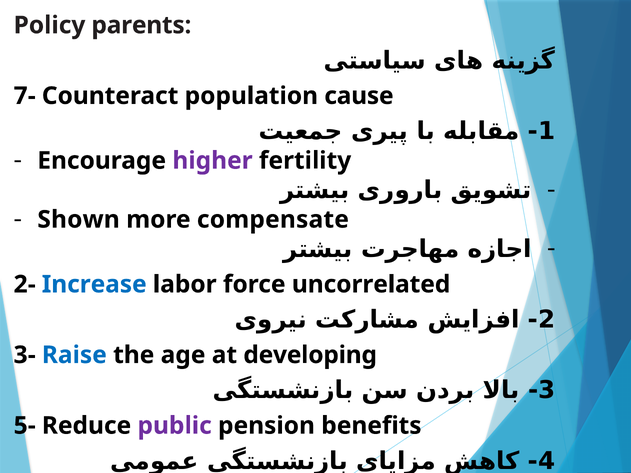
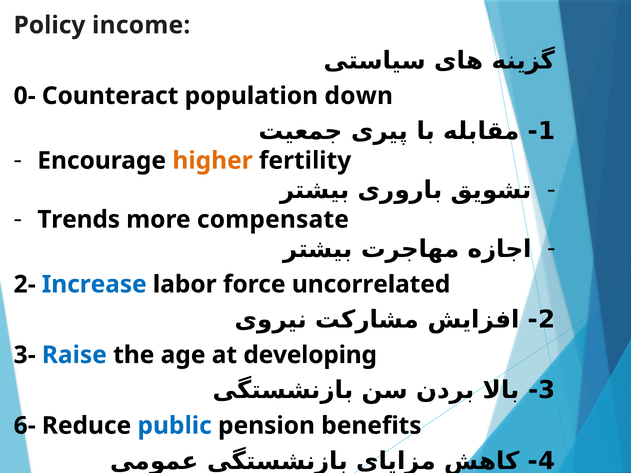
parents: parents -> income
7-: 7- -> 0-
cause: cause -> down
higher colour: purple -> orange
Shown: Shown -> Trends
5-: 5- -> 6-
public colour: purple -> blue
